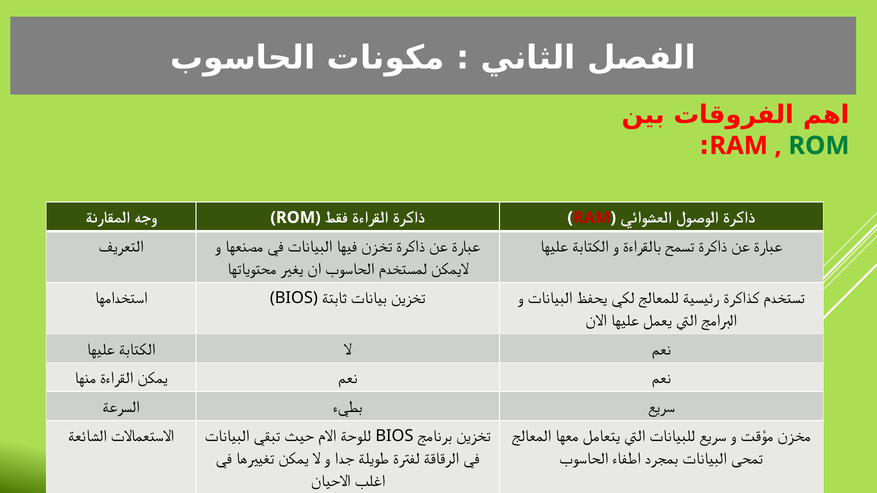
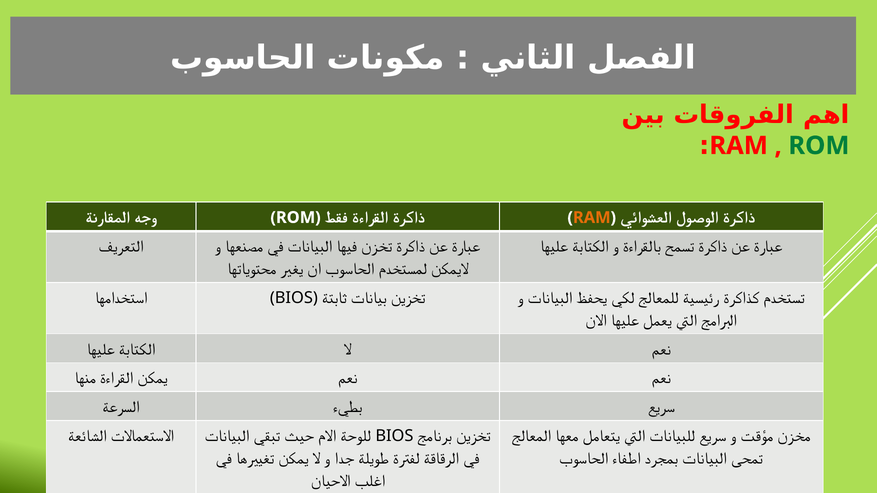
RAM at (592, 218) colour: red -> orange
